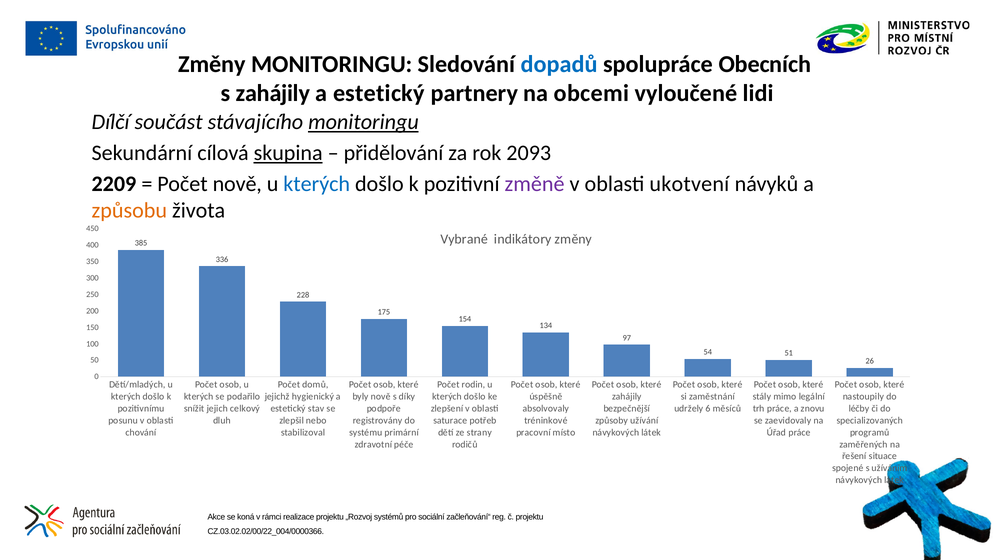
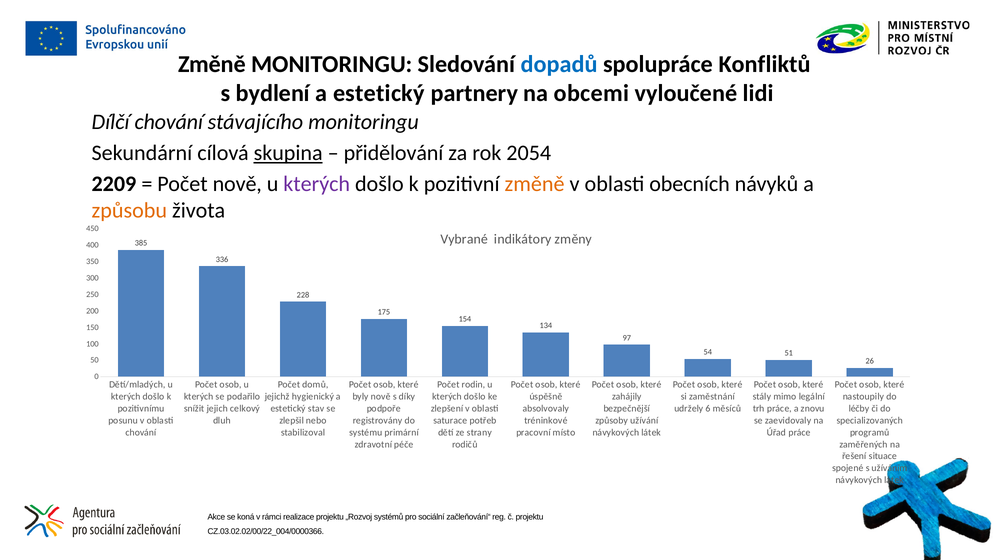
Změny at (212, 64): Změny -> Změně
Obecních: Obecních -> Konfliktů
s zahájily: zahájily -> bydlení
Dílčí součást: součást -> chování
monitoringu at (363, 122) underline: present -> none
2093: 2093 -> 2054
kterých at (317, 184) colour: blue -> purple
změně at (535, 184) colour: purple -> orange
ukotvení: ukotvení -> obecních
